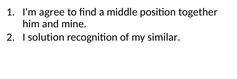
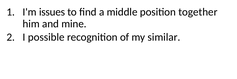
agree: agree -> issues
solution: solution -> possible
